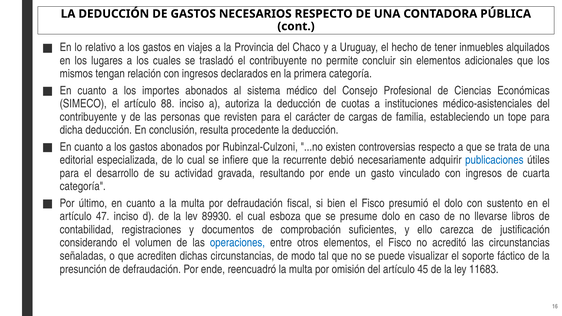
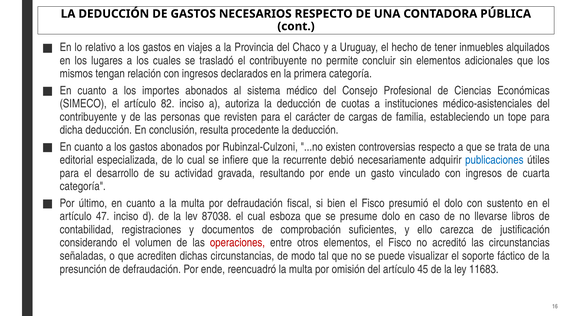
88: 88 -> 82
89930: 89930 -> 87038
operaciones colour: blue -> red
